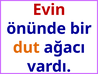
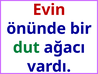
dut colour: orange -> green
